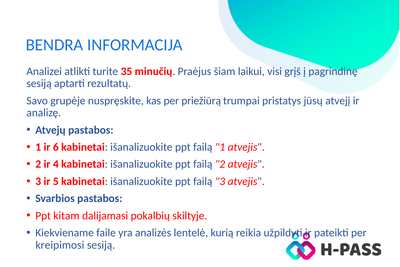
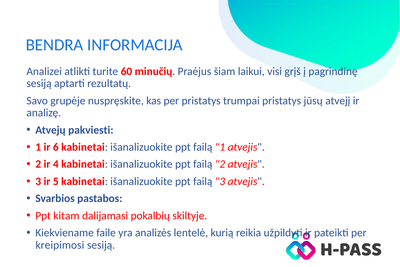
35: 35 -> 60
per priežiūrą: priežiūrą -> pristatys
Atvejų pastabos: pastabos -> pakviesti
